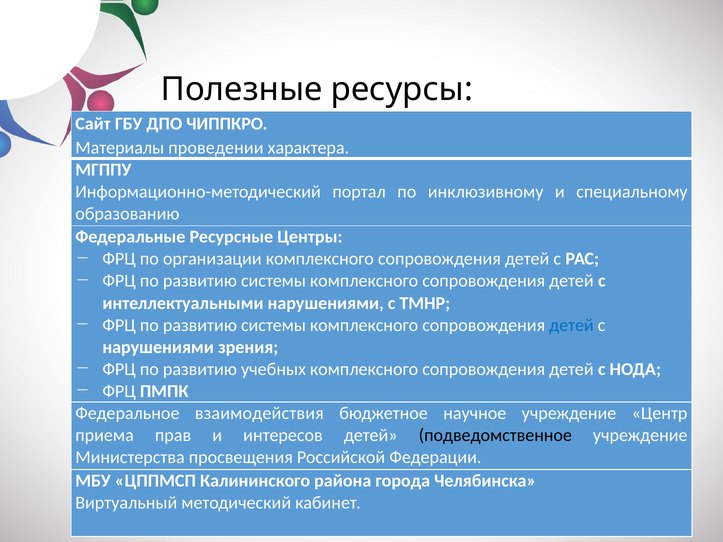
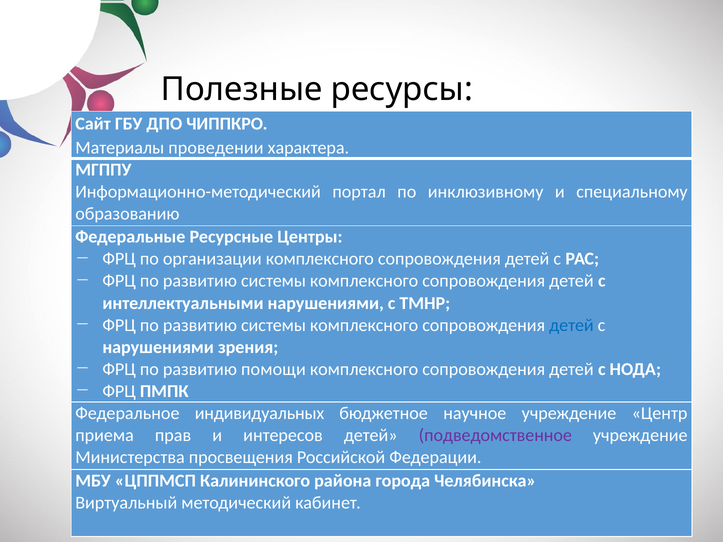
учебных: учебных -> помощи
взаимодействия: взаимодействия -> индивидуальных
подведомственное colour: black -> purple
